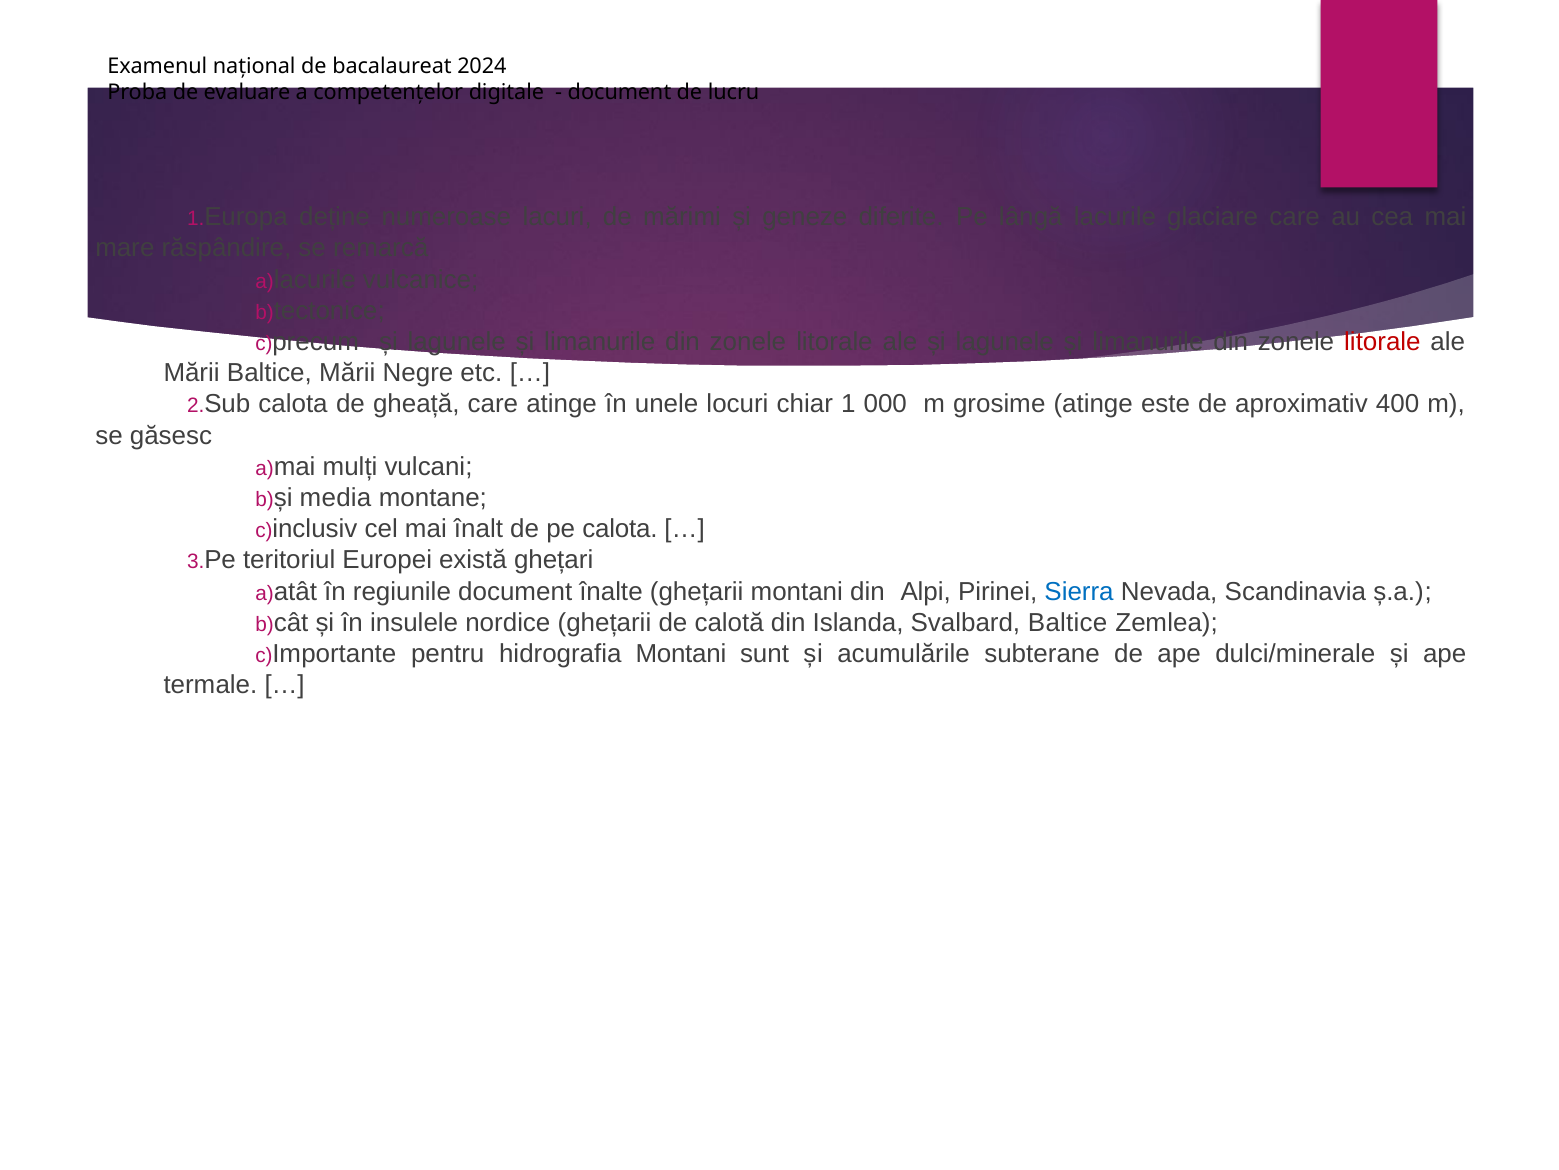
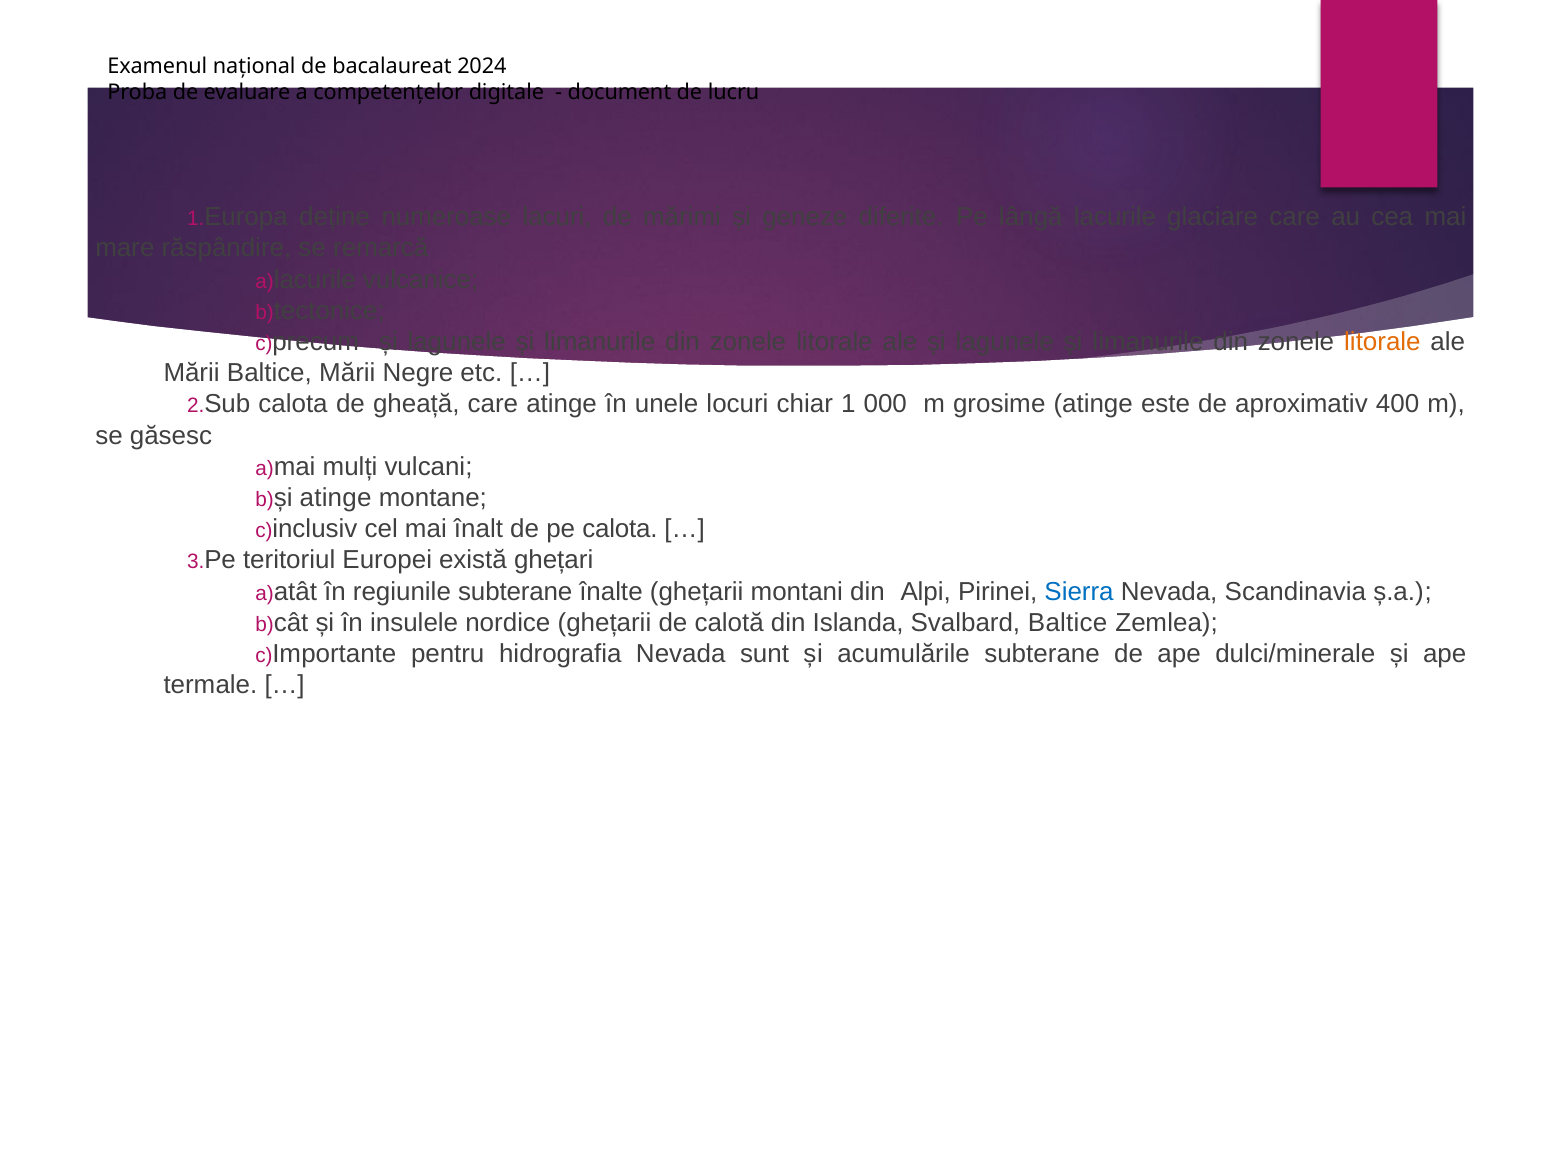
litorale at (1382, 342) colour: red -> orange
media at (336, 498): media -> atinge
regiunile document: document -> subterane
hidrografia Montani: Montani -> Nevada
